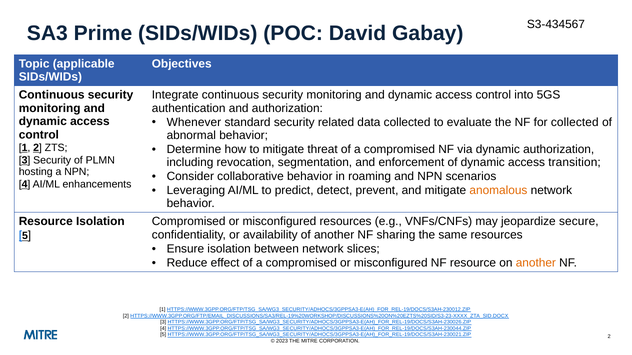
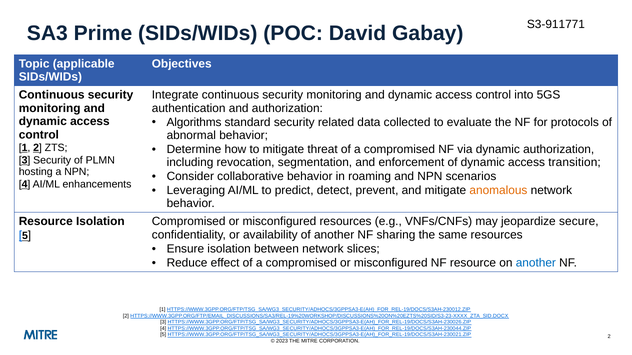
S3-434567: S3-434567 -> S3-911771
Whenever: Whenever -> Algorithms
for collected: collected -> protocols
another at (536, 263) colour: orange -> blue
